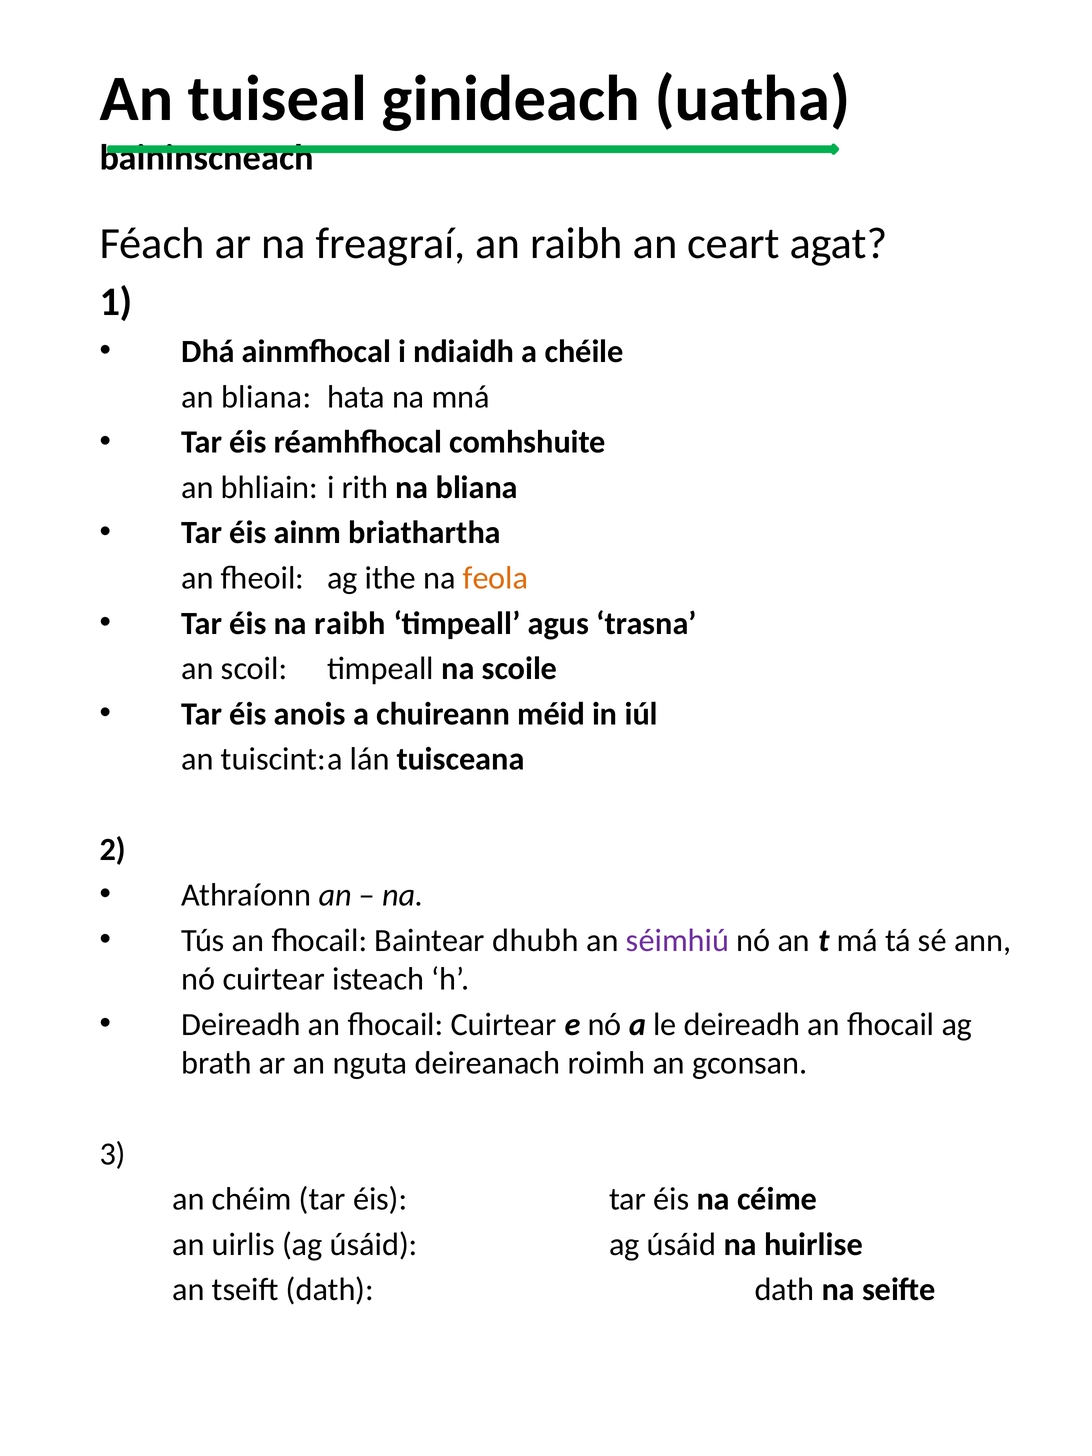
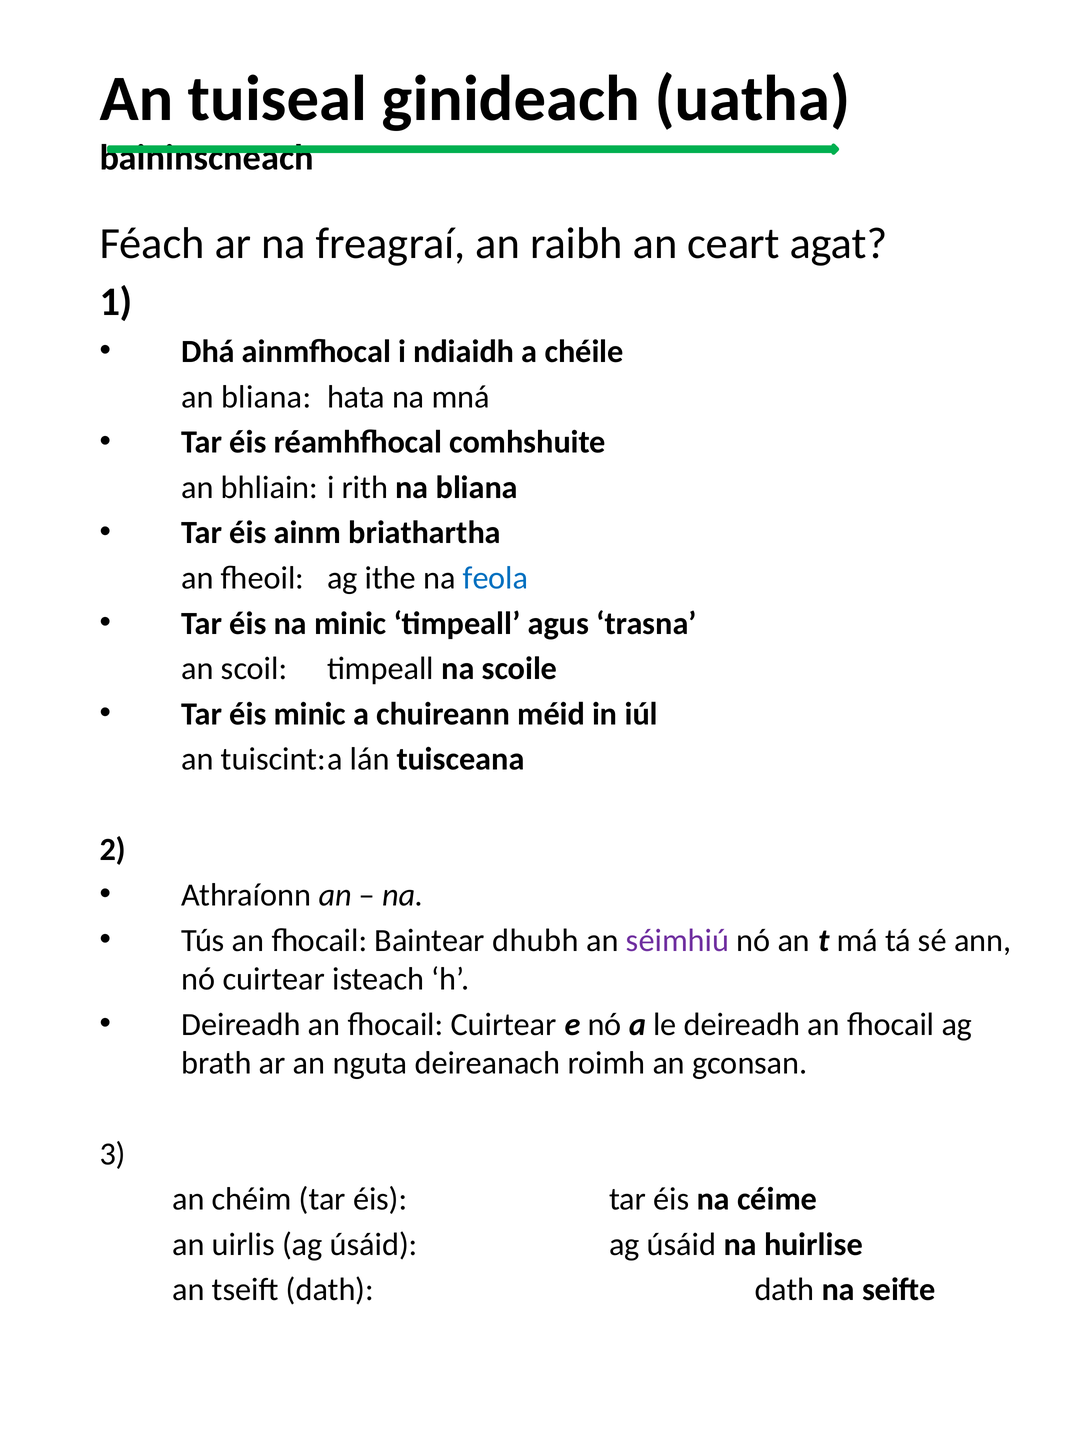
feola colour: orange -> blue
na raibh: raibh -> minic
éis anois: anois -> minic
